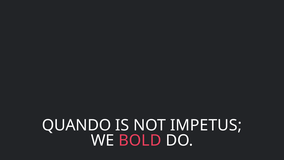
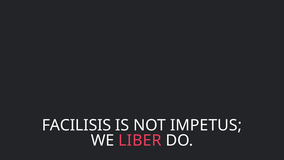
QUANDO: QUANDO -> FACILISIS
BOLD: BOLD -> LIBER
